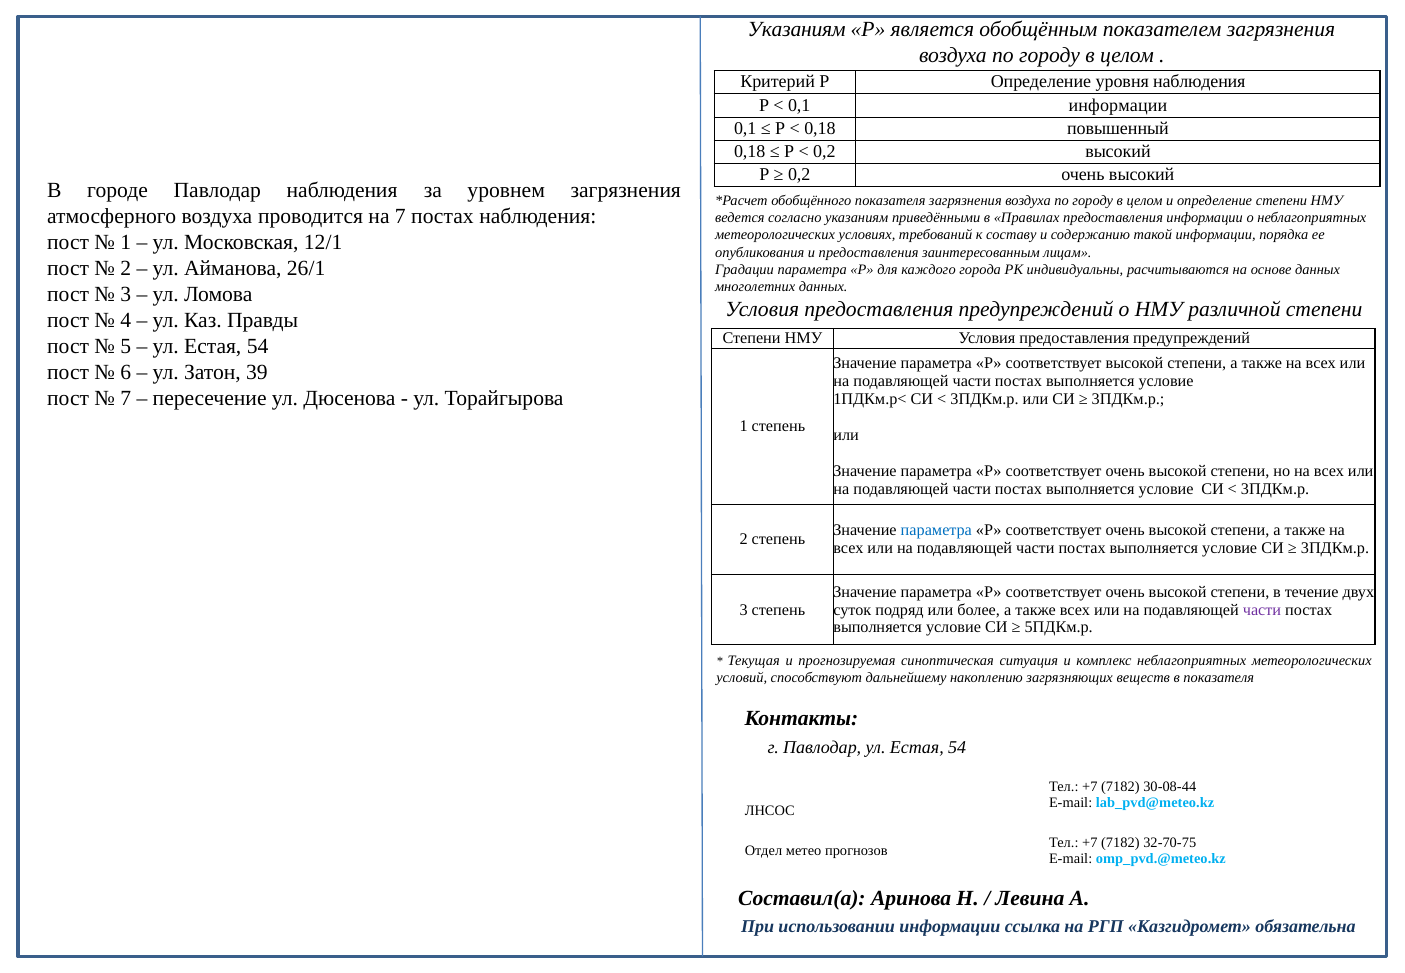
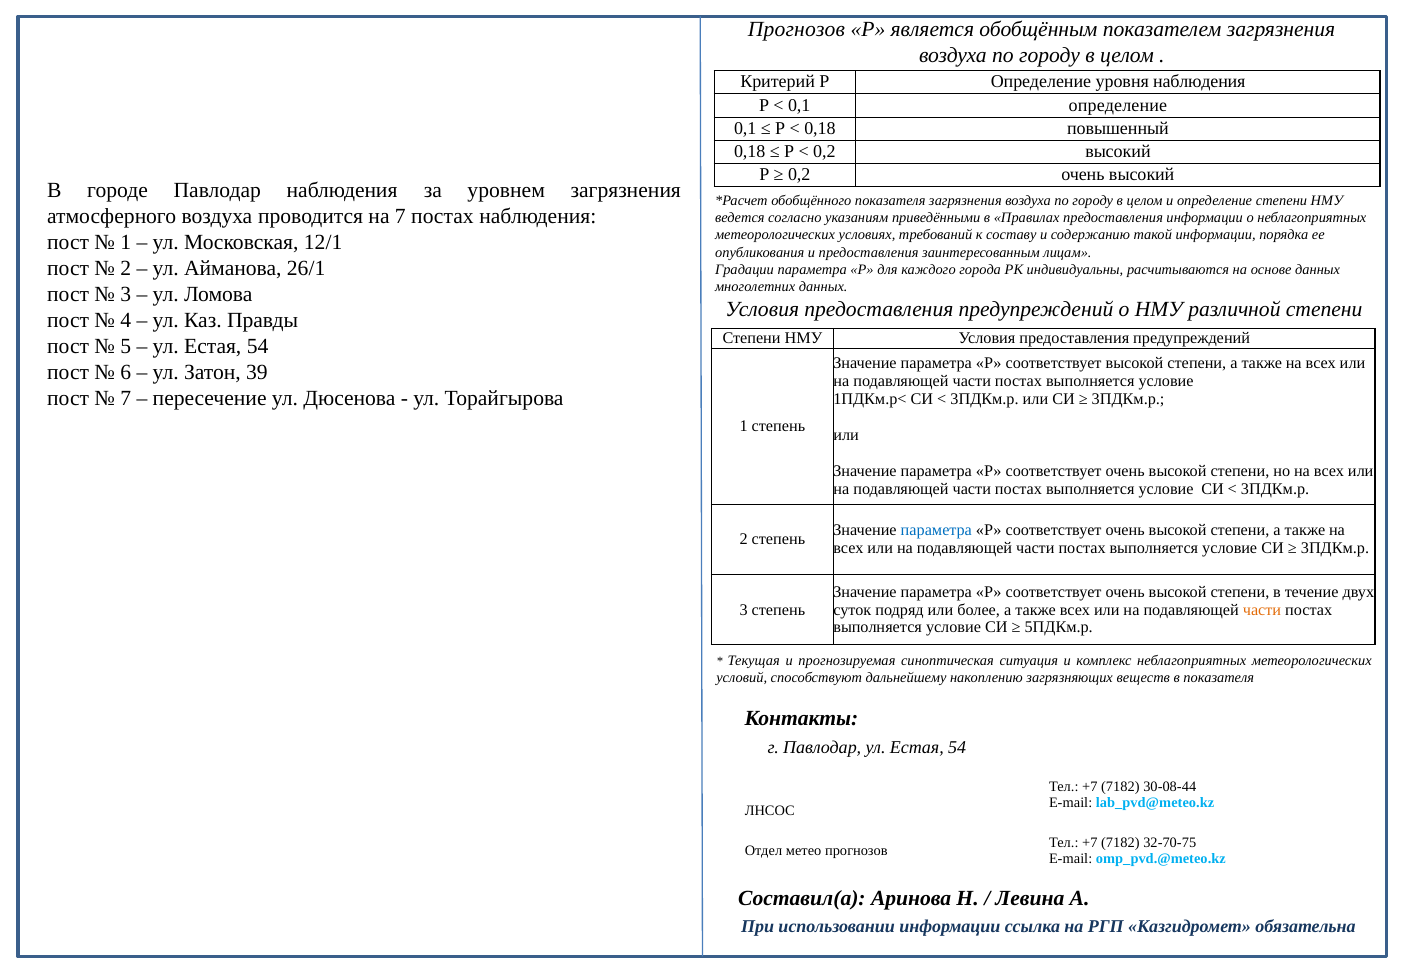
Указаниям at (797, 30): Указаниям -> Прогнозов
0,1 информации: информации -> определение
части at (1262, 609) colour: purple -> orange
